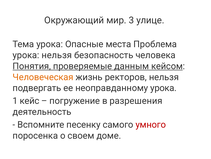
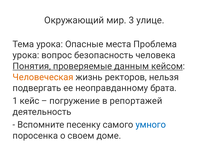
урока нельзя: нельзя -> вопрос
неоправданному урока: урока -> брата
разрешения: разрешения -> репортажей
умного colour: red -> blue
